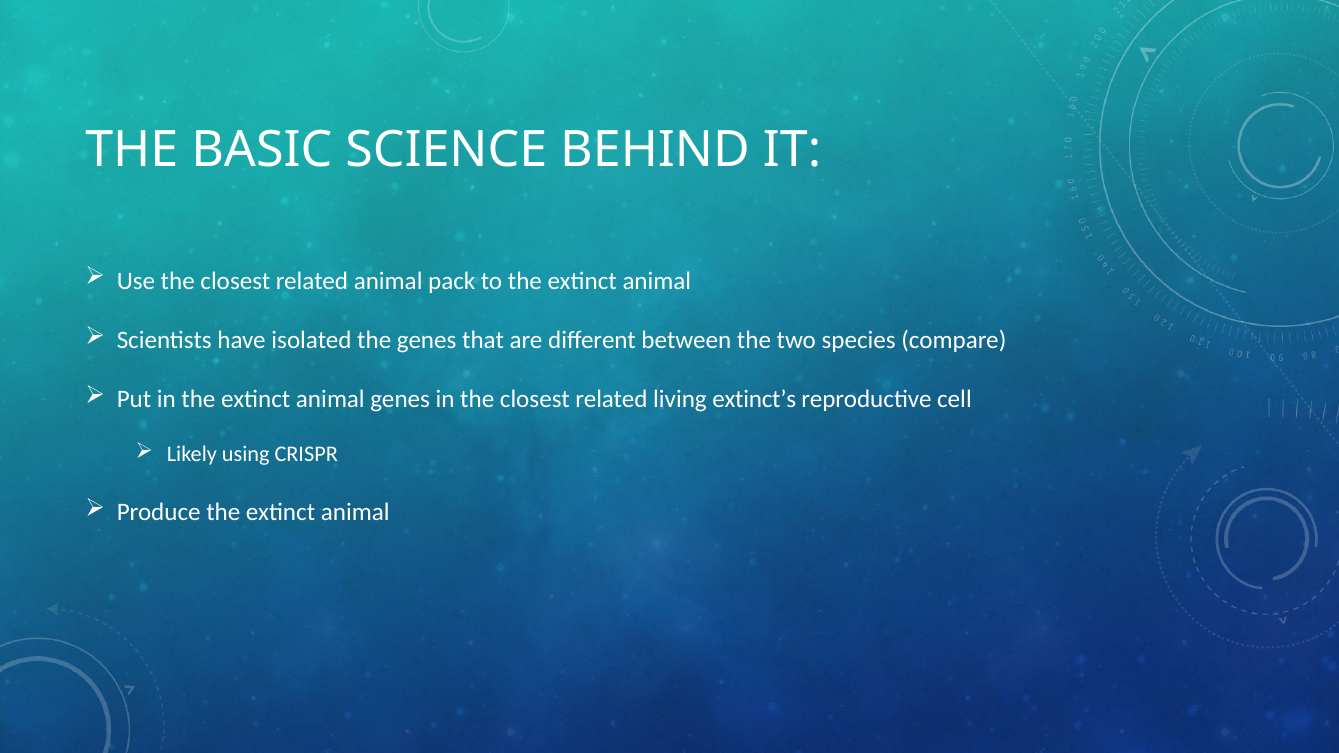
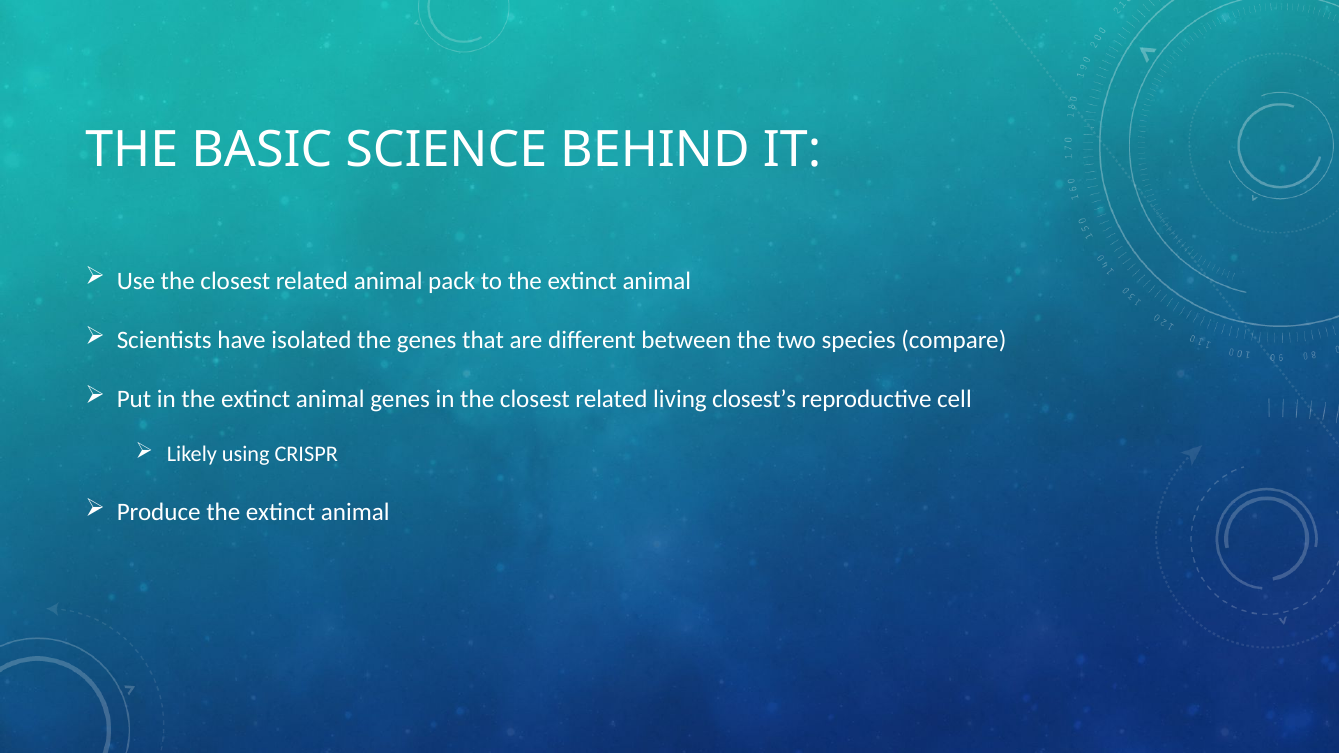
extinct’s: extinct’s -> closest’s
